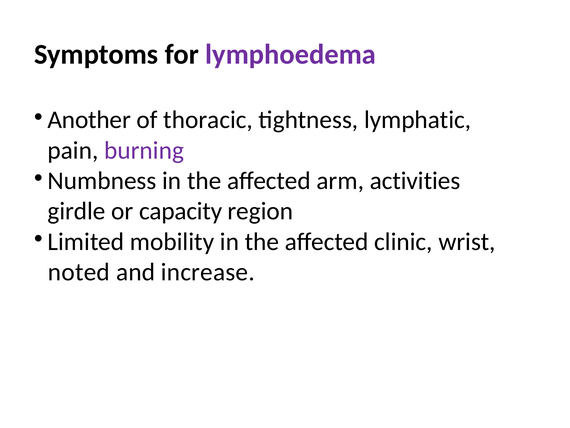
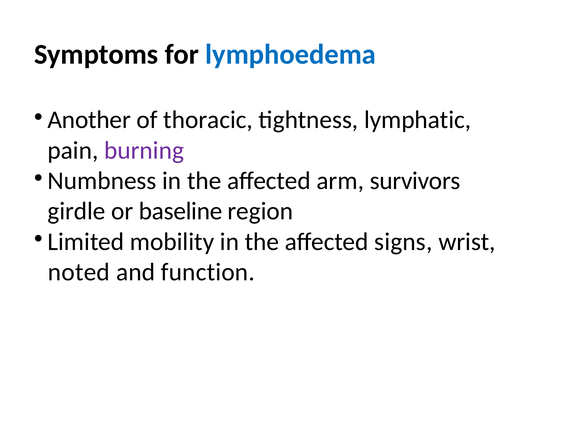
lymphoedema colour: purple -> blue
activities: activities -> survivors
capacity: capacity -> baseline
clinic: clinic -> signs
increase: increase -> function
